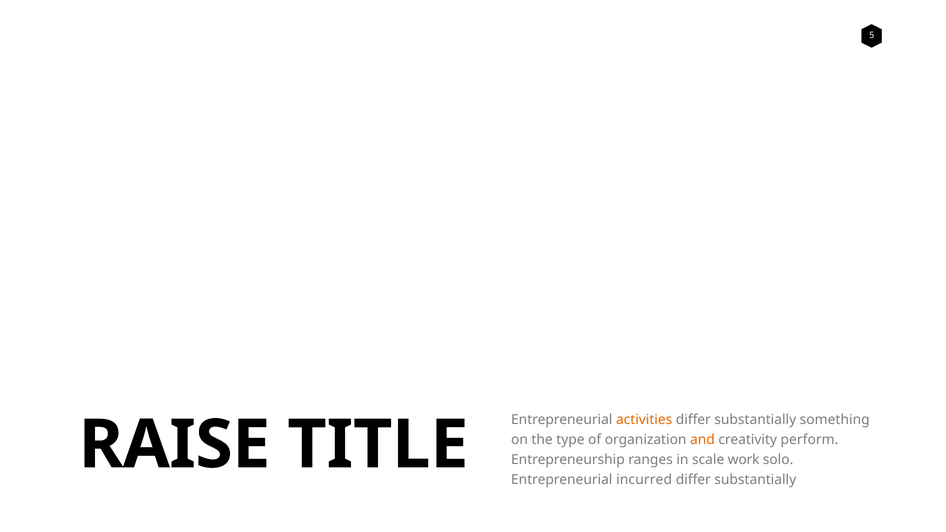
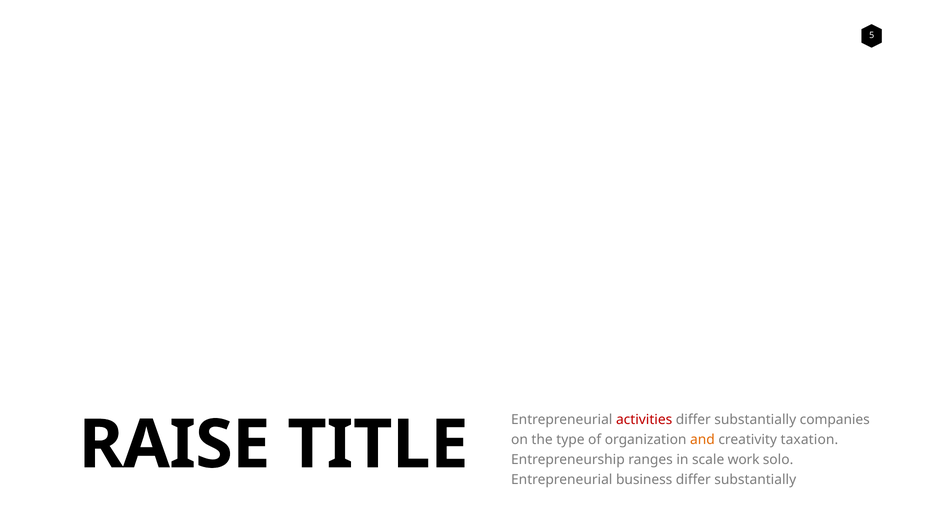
activities colour: orange -> red
something: something -> companies
perform: perform -> taxation
incurred: incurred -> business
